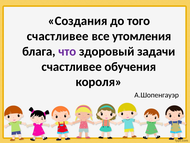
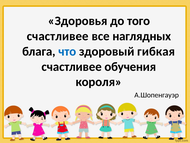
Создания: Создания -> Здоровья
утомления: утомления -> наглядных
что colour: purple -> blue
задачи: задачи -> гибкая
